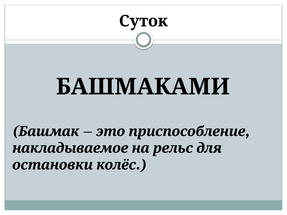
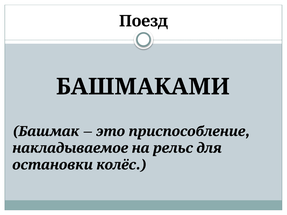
Суток: Суток -> Поезд
